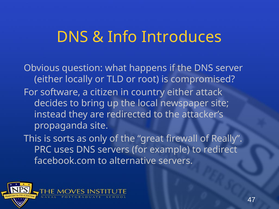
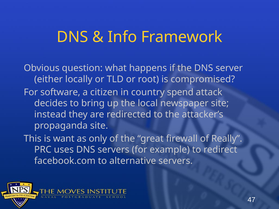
Introduces: Introduces -> Framework
country either: either -> spend
sorts: sorts -> want
